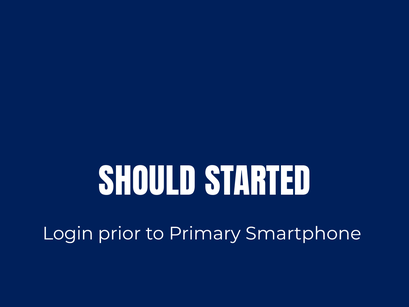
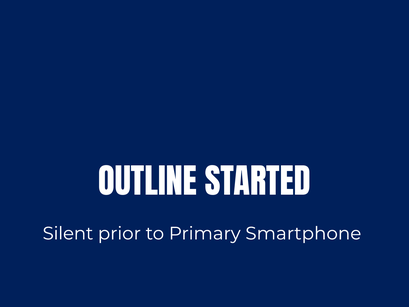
SHOULD: SHOULD -> OUTLINE
Login: Login -> Silent
